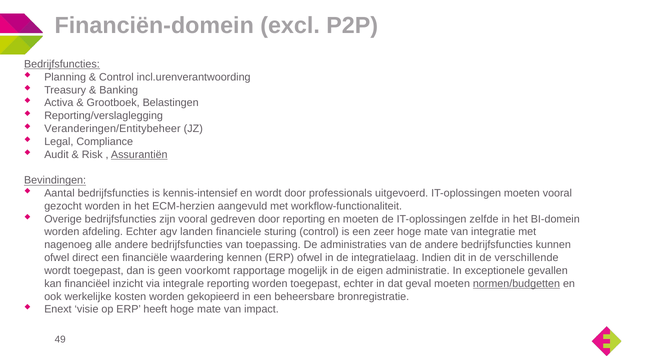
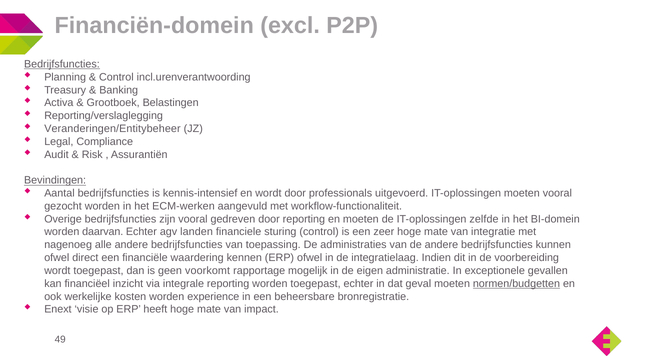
Assurantiën underline: present -> none
ECM-herzien: ECM-herzien -> ECM-werken
afdeling: afdeling -> daarvan
verschillende: verschillende -> voorbereiding
gekopieerd: gekopieerd -> experience
